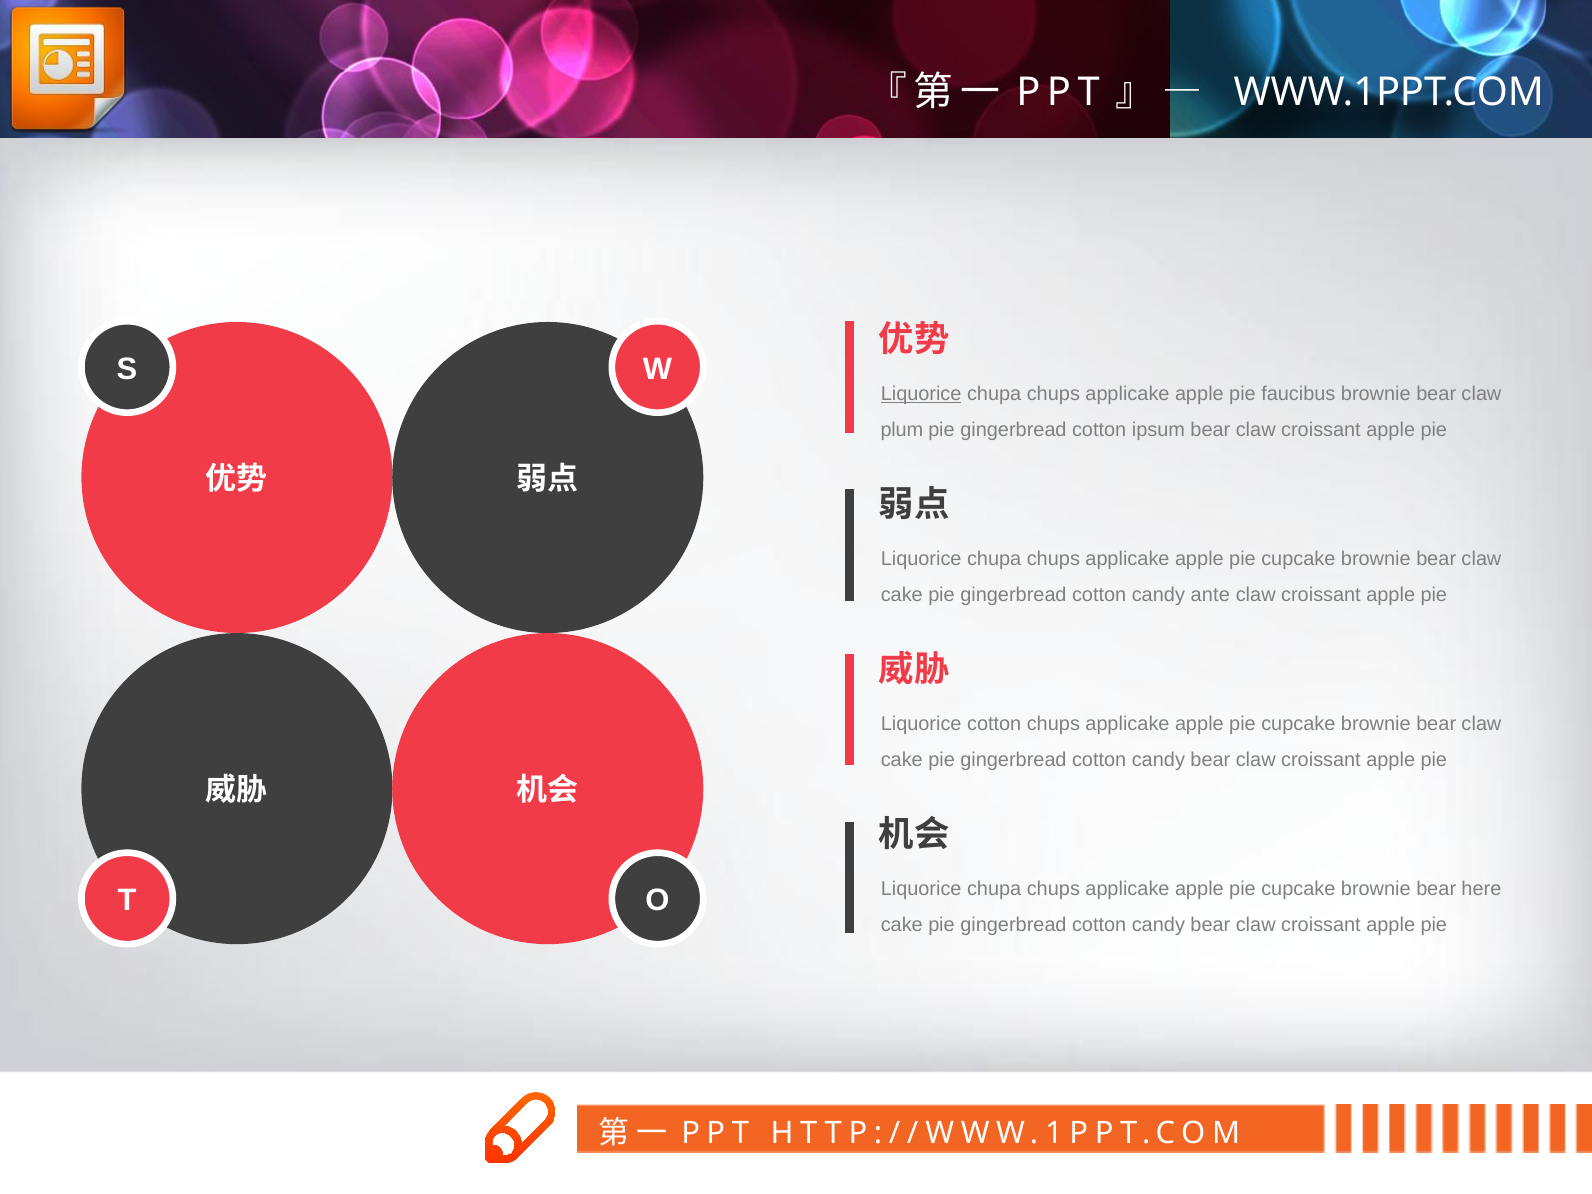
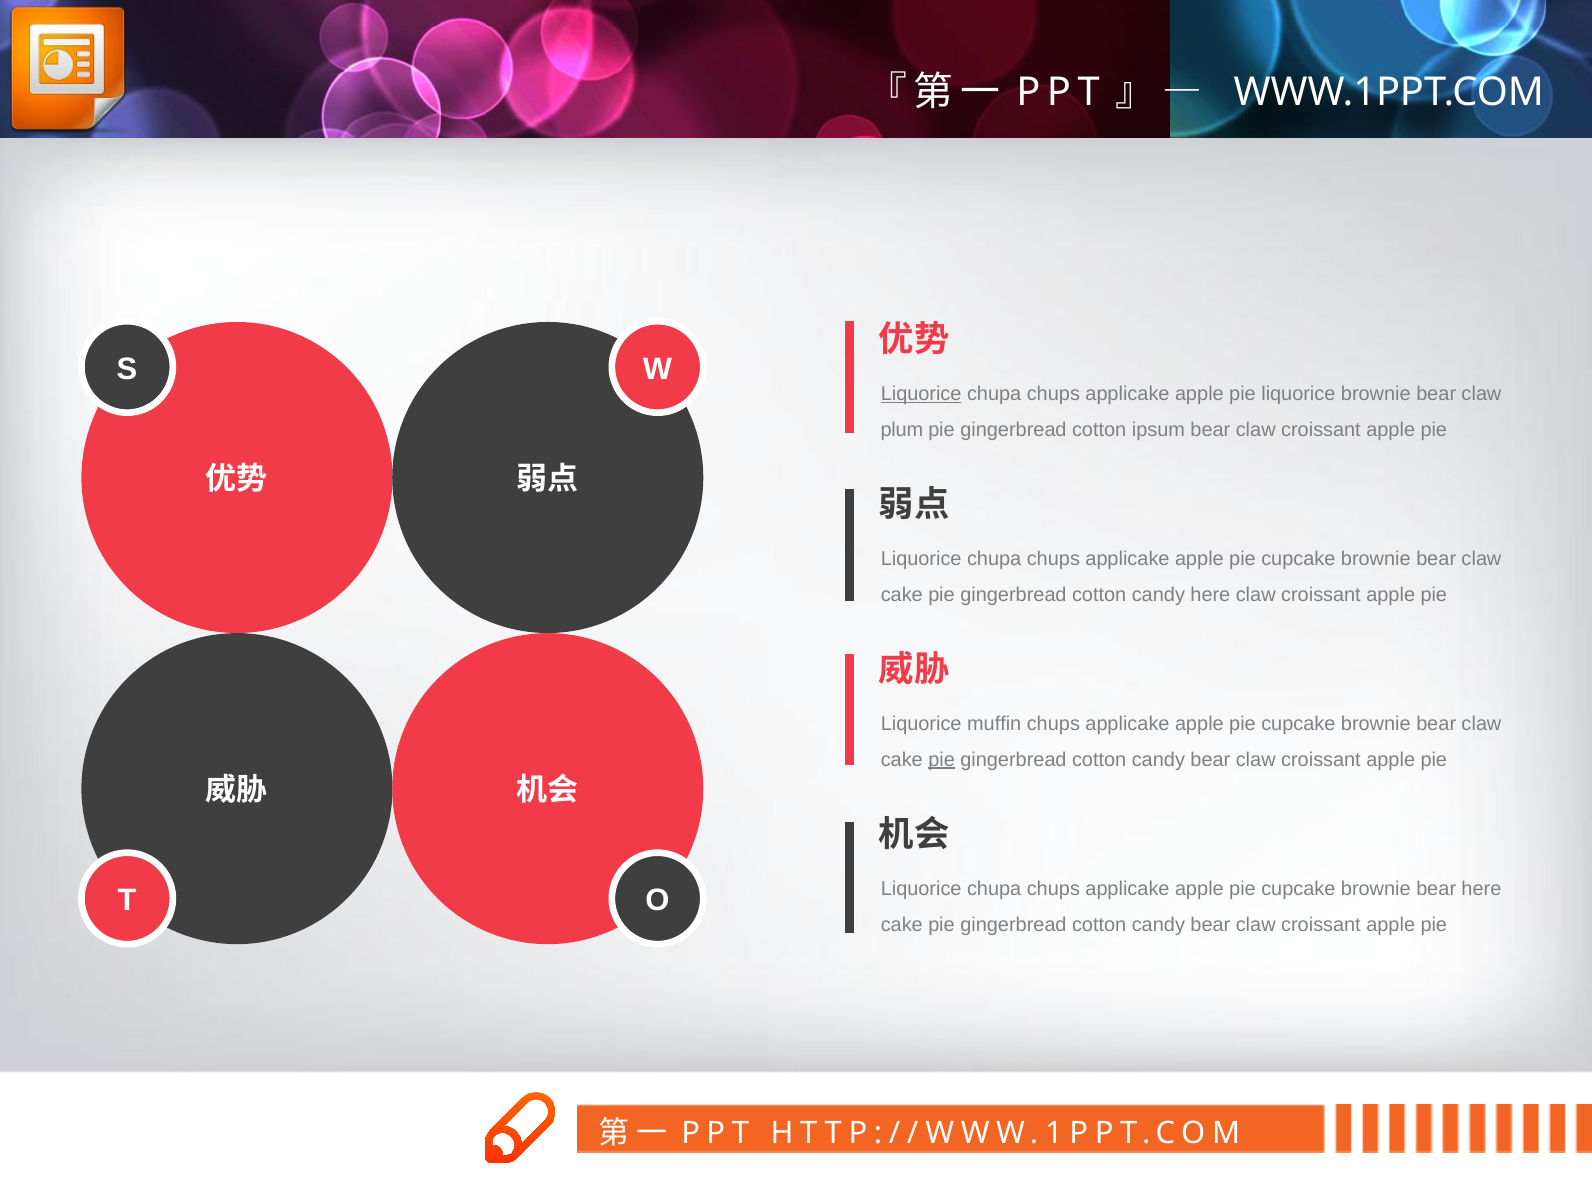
pie faucibus: faucibus -> liquorice
candy ante: ante -> here
Liquorice cotton: cotton -> muffin
pie at (942, 760) underline: none -> present
